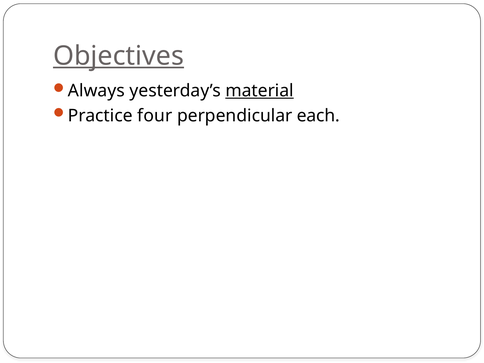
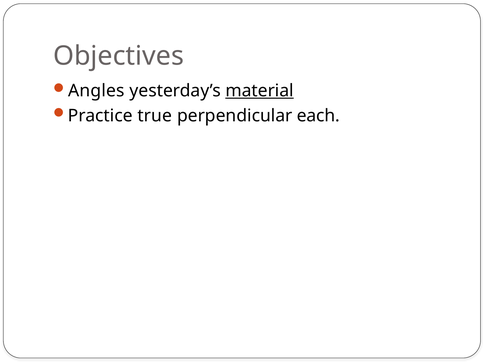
Objectives underline: present -> none
Always: Always -> Angles
four: four -> true
